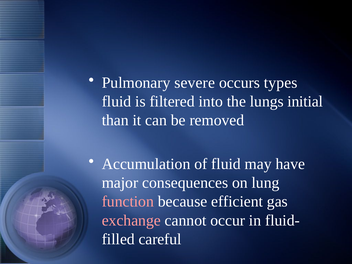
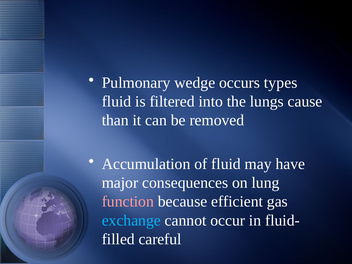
severe: severe -> wedge
initial: initial -> cause
exchange colour: pink -> light blue
